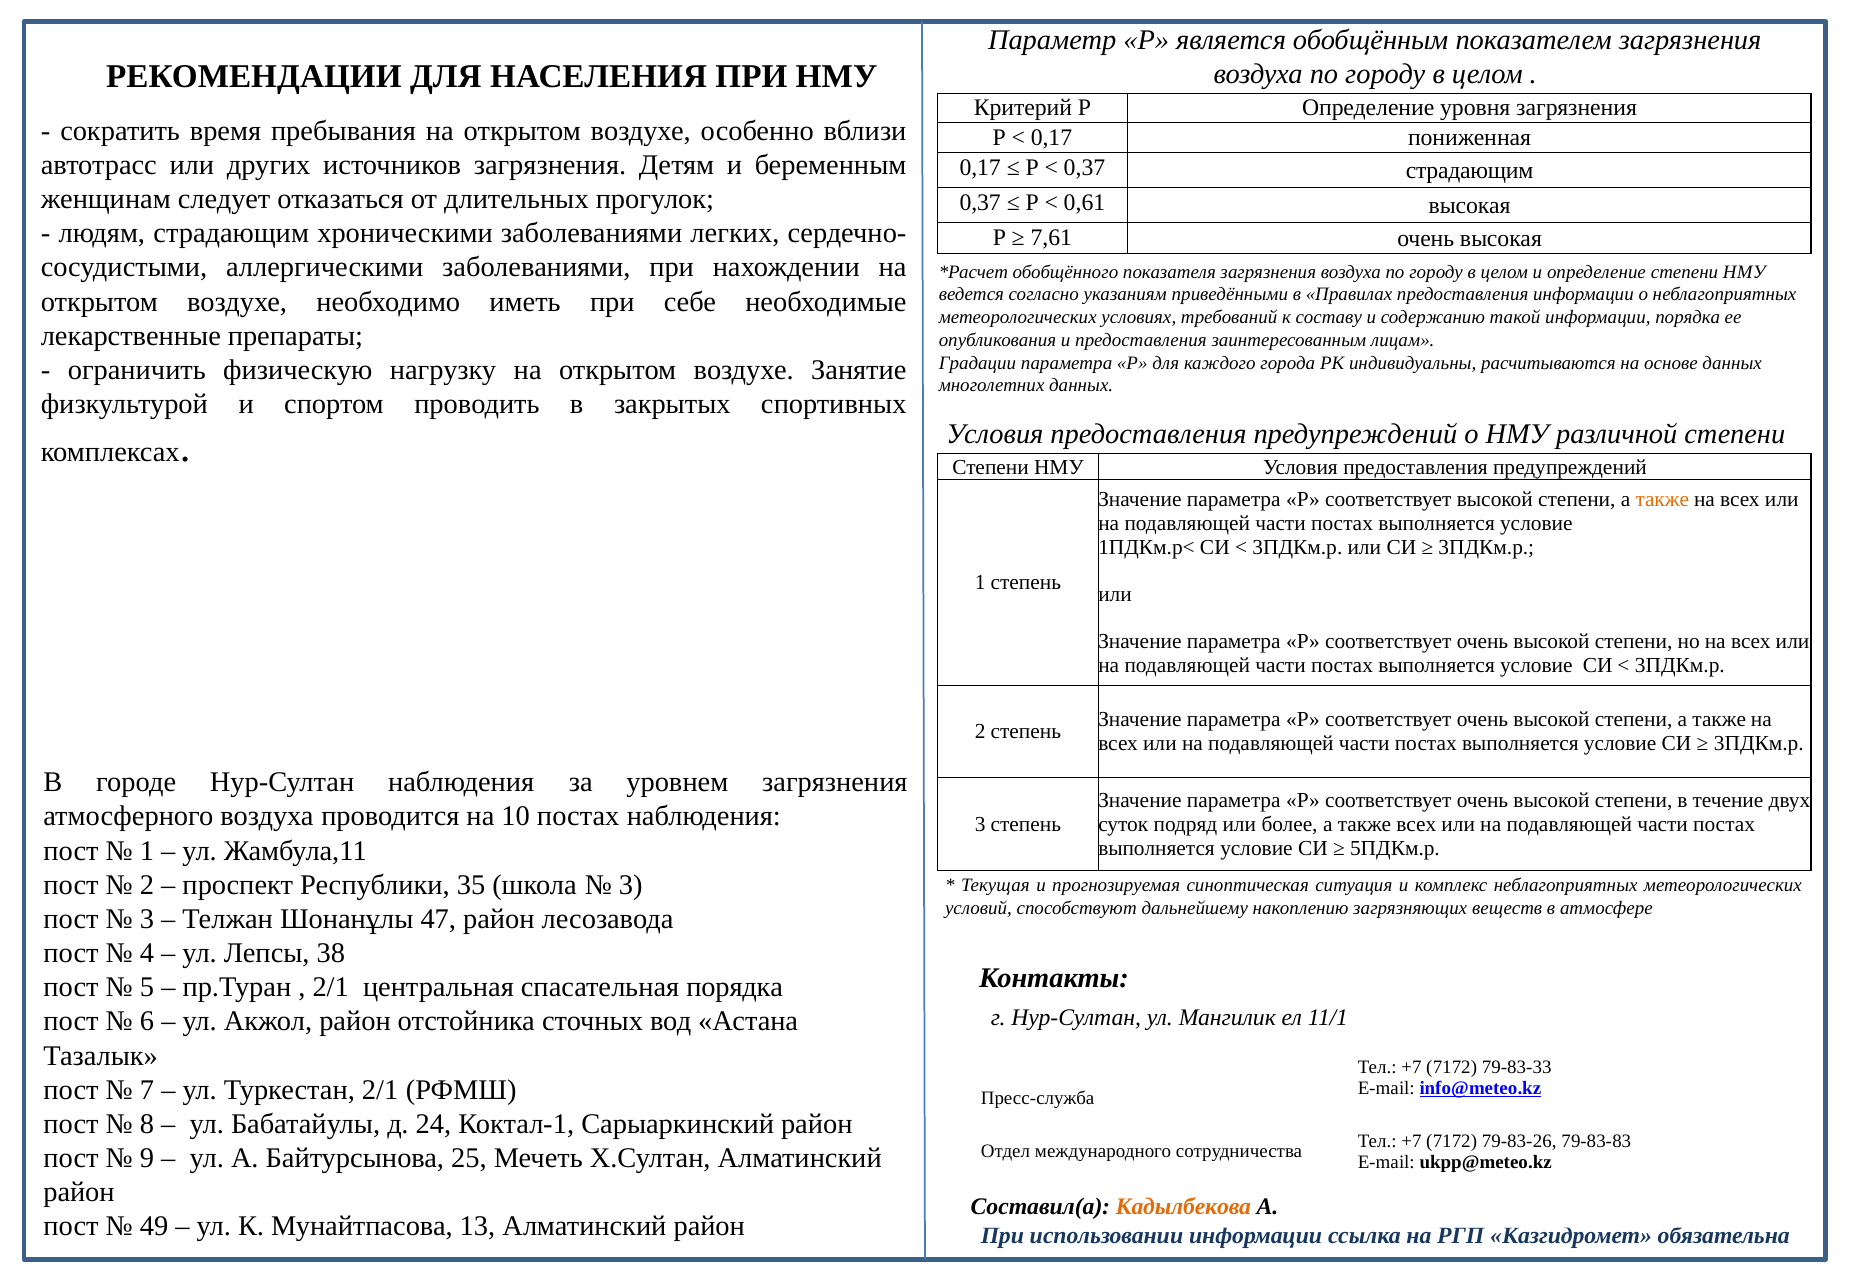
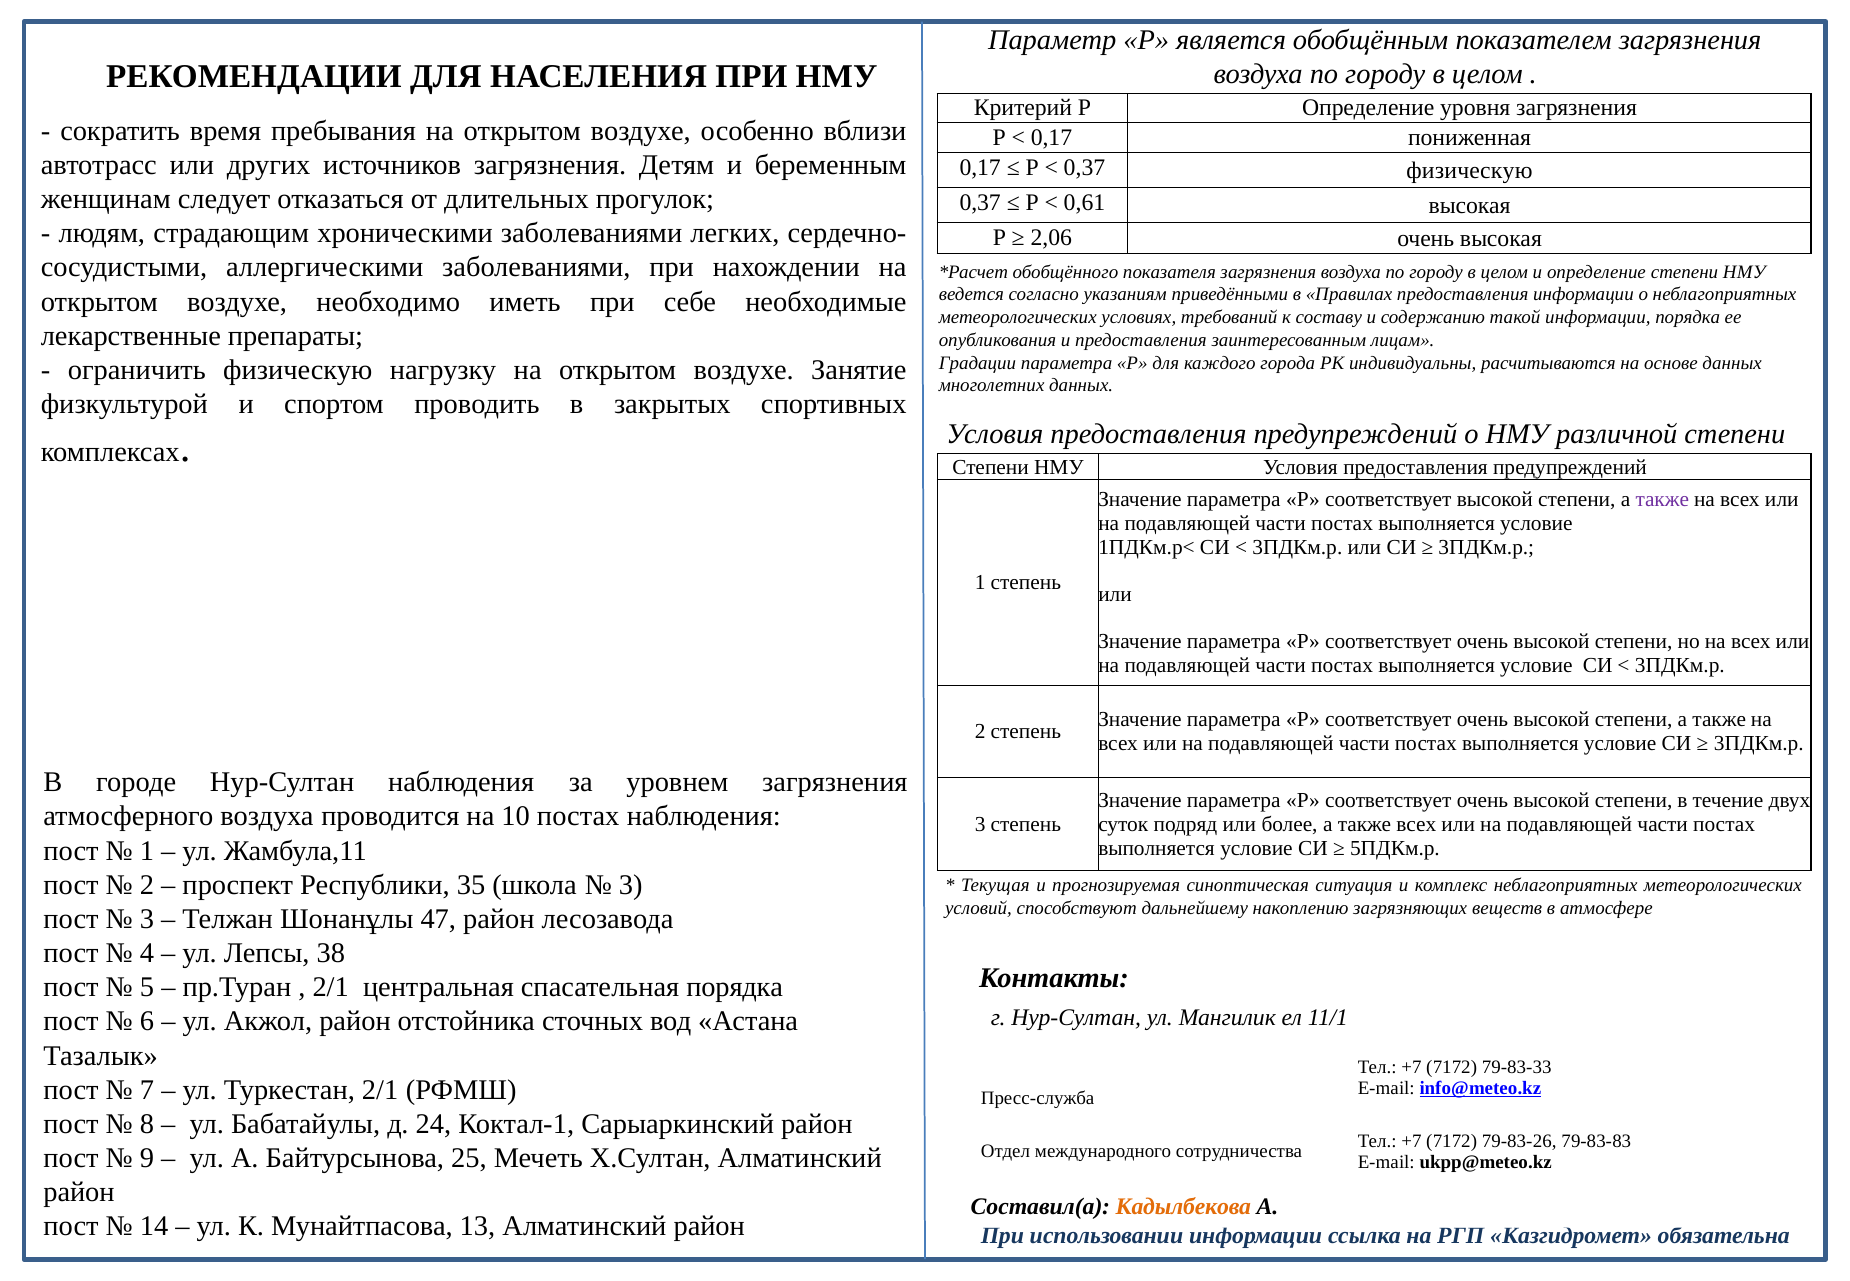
0,37 страдающим: страдающим -> физическую
7,61: 7,61 -> 2,06
также at (1662, 500) colour: orange -> purple
49: 49 -> 14
